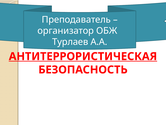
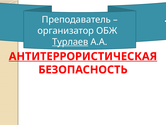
Турлаев underline: none -> present
